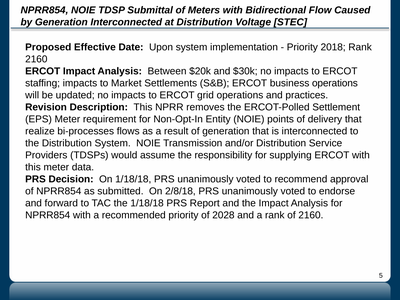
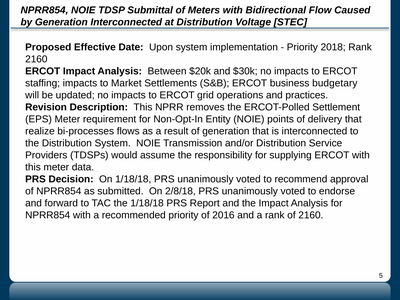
business operations: operations -> budgetary
2028: 2028 -> 2016
